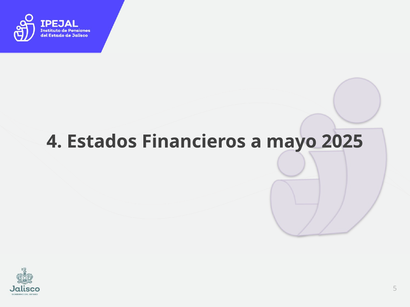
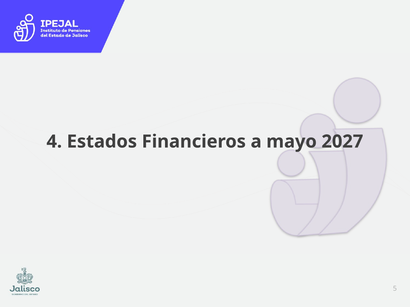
2025: 2025 -> 2027
